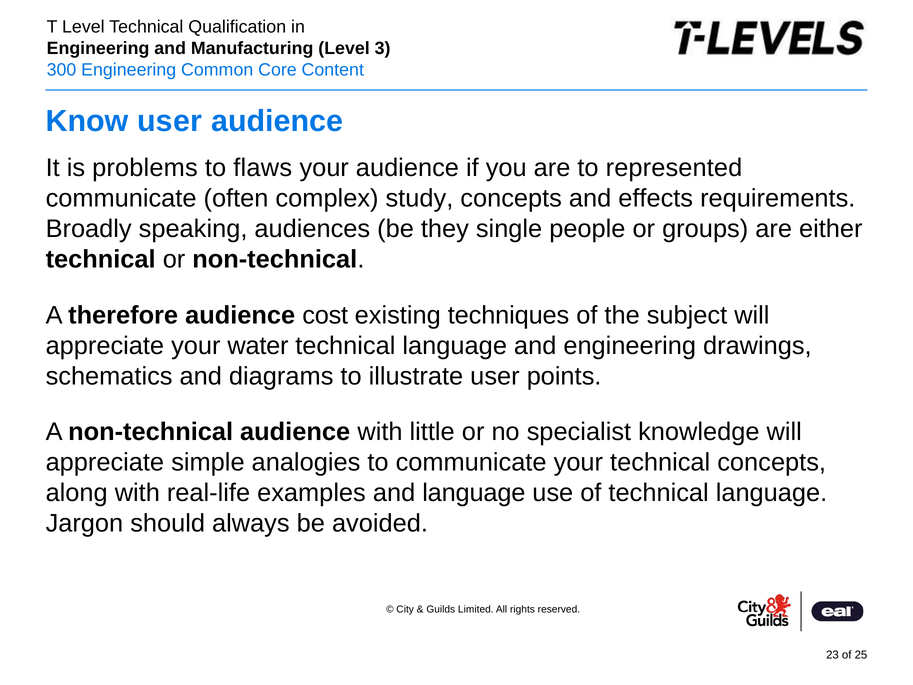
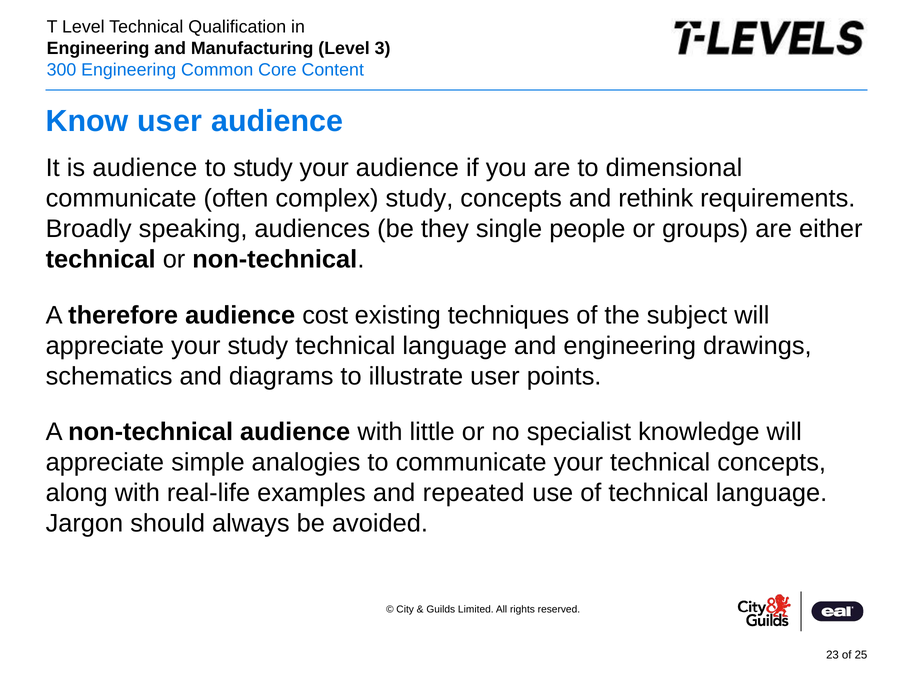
is problems: problems -> audience
to flaws: flaws -> study
represented: represented -> dimensional
effects: effects -> rethink
your water: water -> study
and language: language -> repeated
